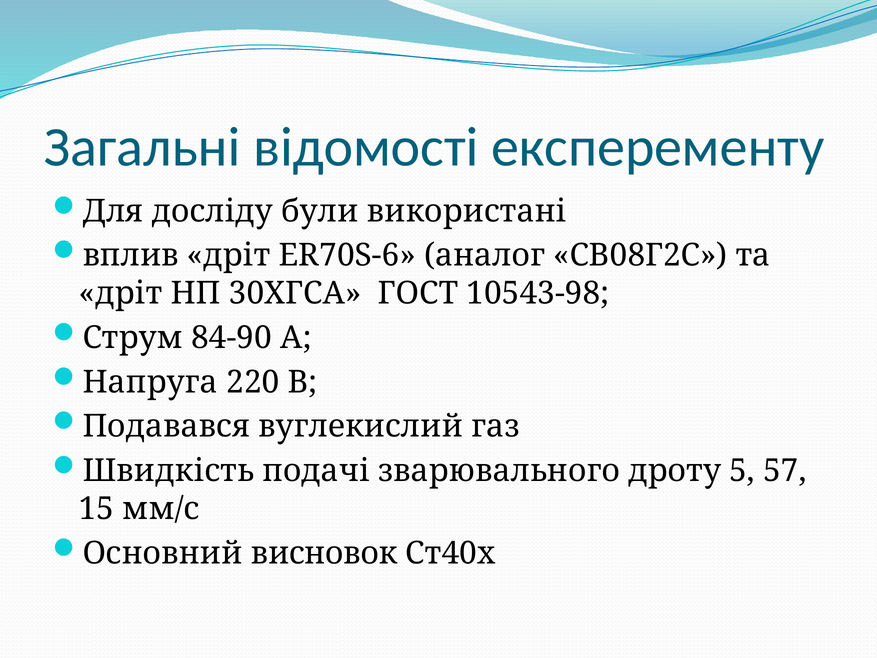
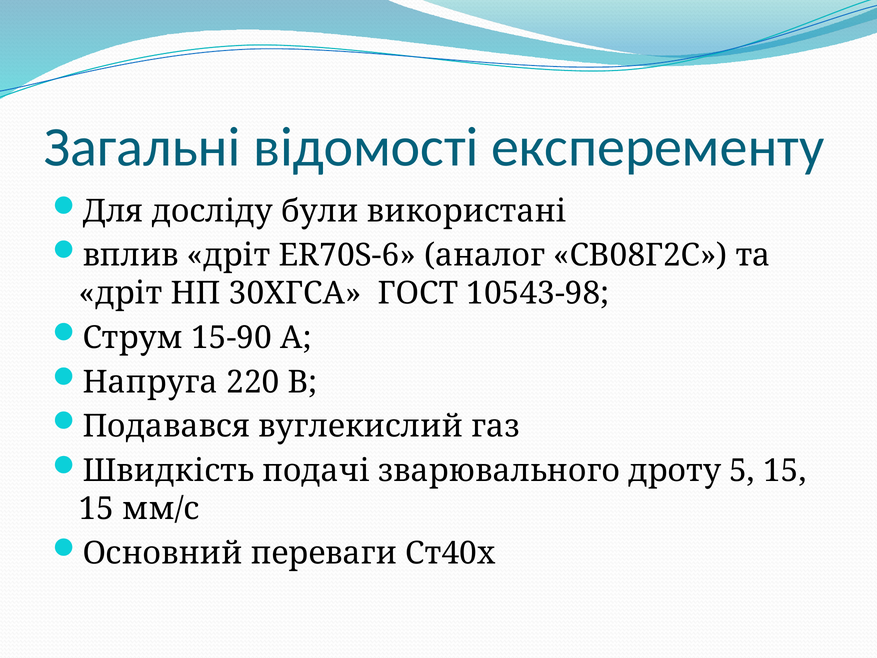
84-90: 84-90 -> 15-90
5 57: 57 -> 15
висновок: висновок -> переваги
